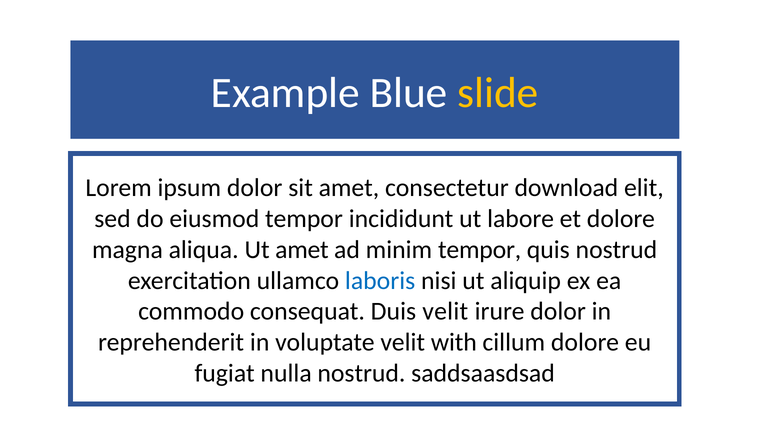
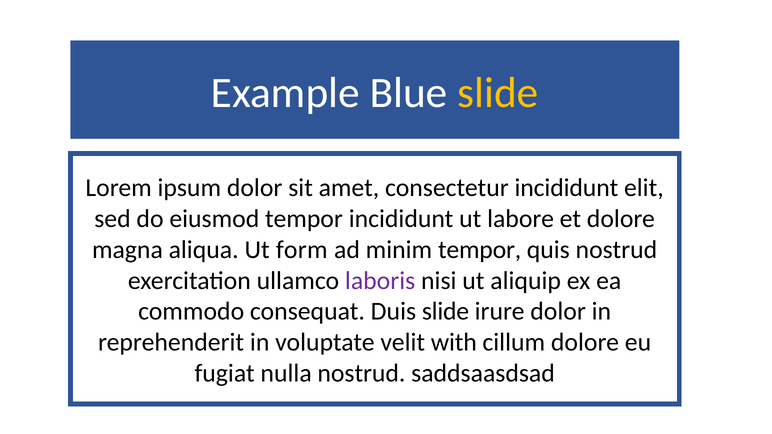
consectetur download: download -> incididunt
Ut amet: amet -> form
laboris colour: blue -> purple
Duis velit: velit -> slide
